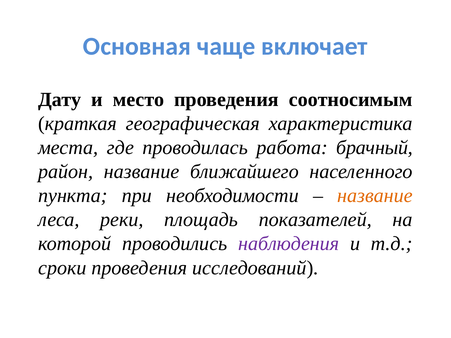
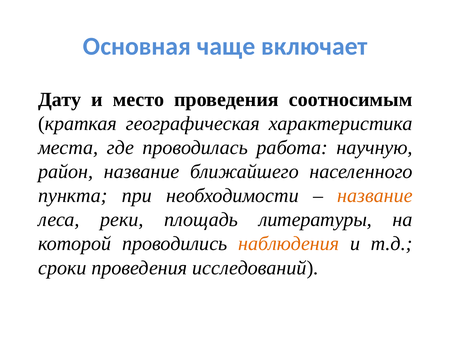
брачный: брачный -> научную
показателей: показателей -> литературы
наблюдения colour: purple -> orange
